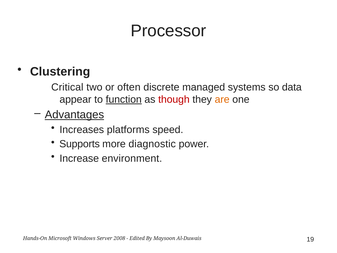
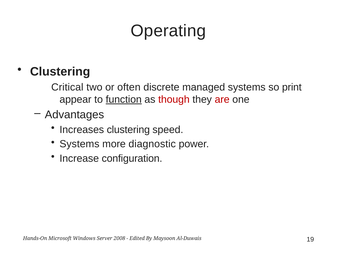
Processor: Processor -> Operating
data: data -> print
are colour: orange -> red
Advantages underline: present -> none
Increases platforms: platforms -> clustering
Supports at (80, 144): Supports -> Systems
environment: environment -> configuration
